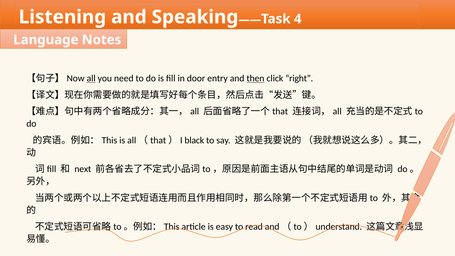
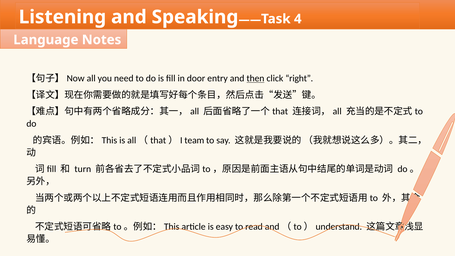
all underline: present -> none
black: black -> team
next: next -> turn
